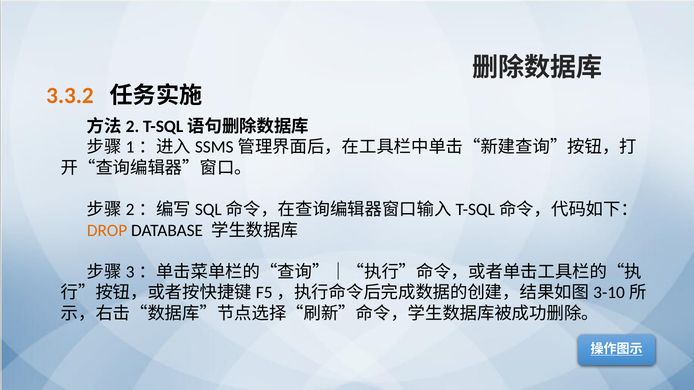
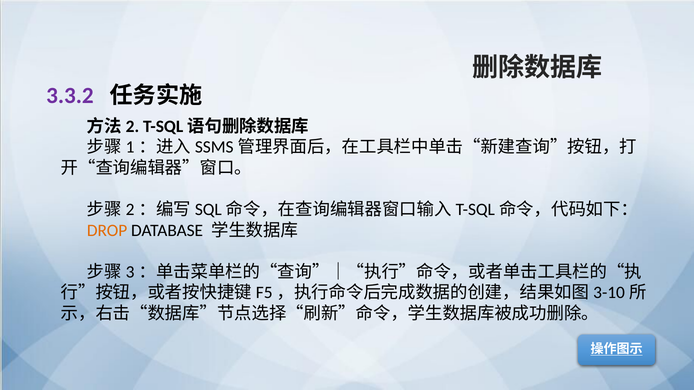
3.3.2 colour: orange -> purple
